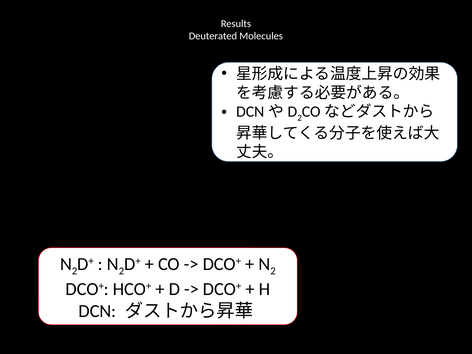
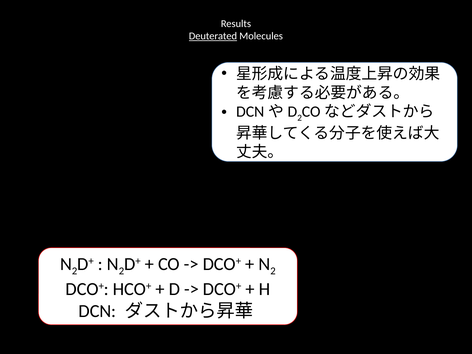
Deuterated underline: none -> present
